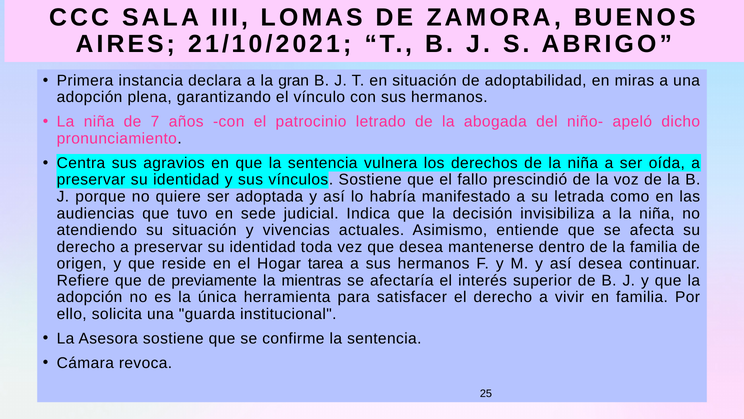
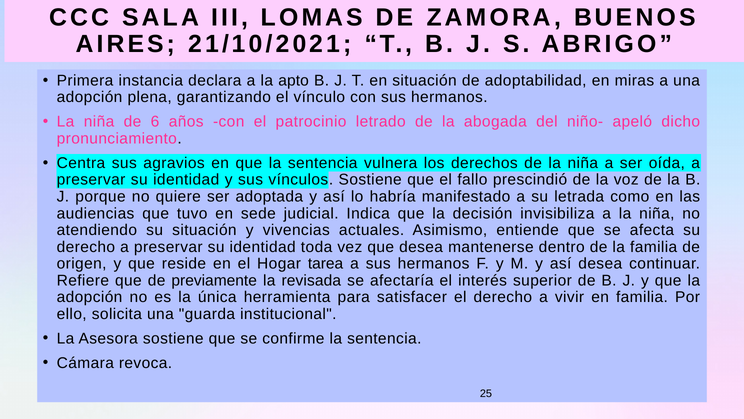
gran: gran -> apto
7: 7 -> 6
mientras: mientras -> revisada
